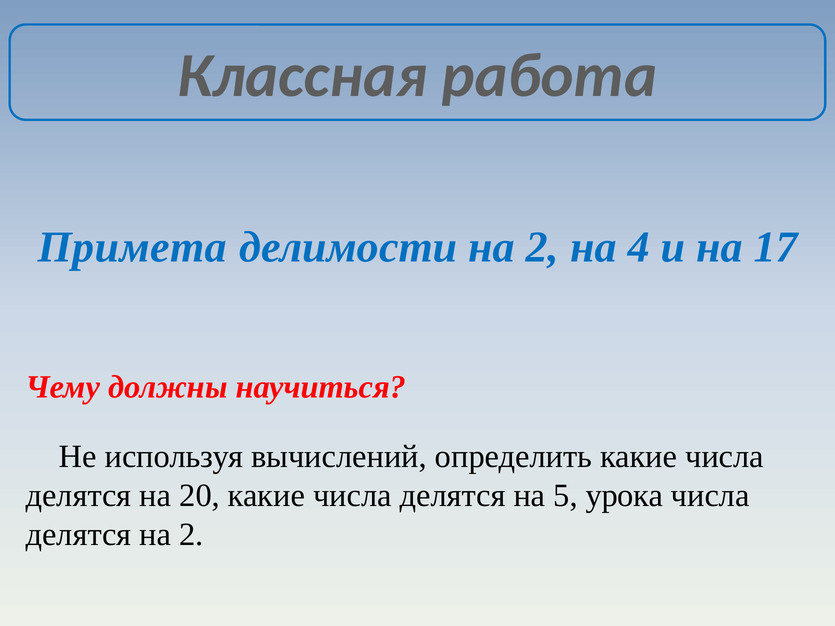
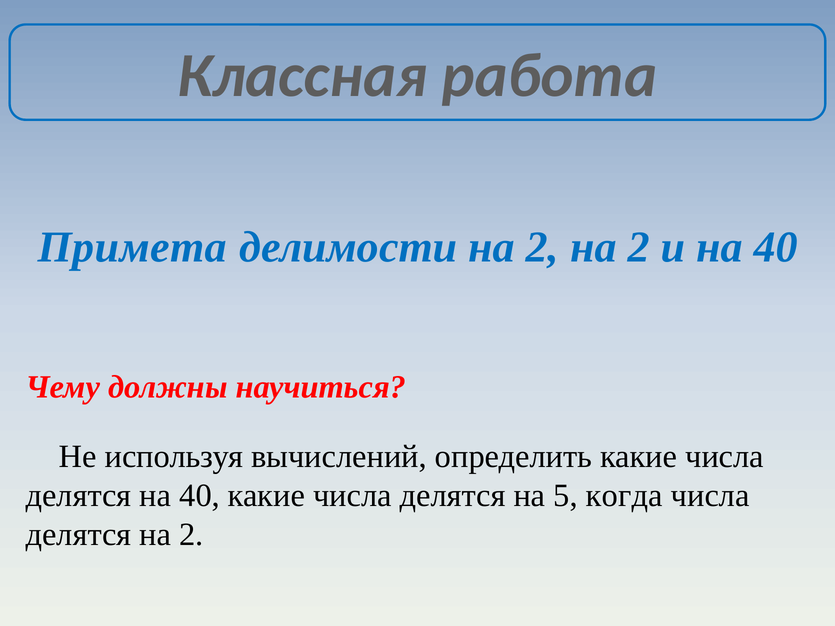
2 на 4: 4 -> 2
и на 17: 17 -> 40
делятся на 20: 20 -> 40
урока: урока -> когда
